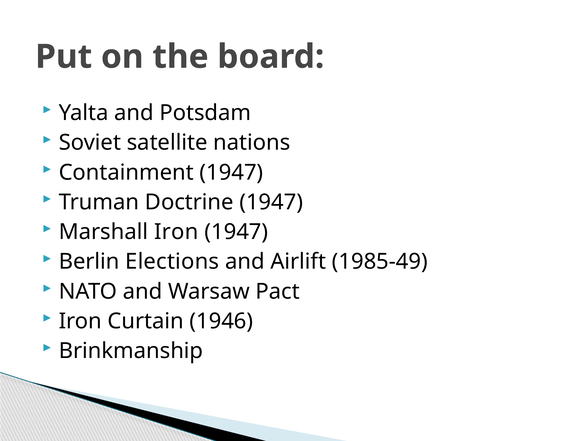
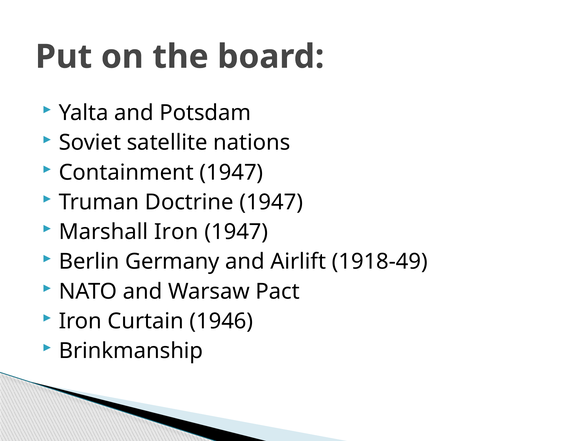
Elections: Elections -> Germany
1985-49: 1985-49 -> 1918-49
